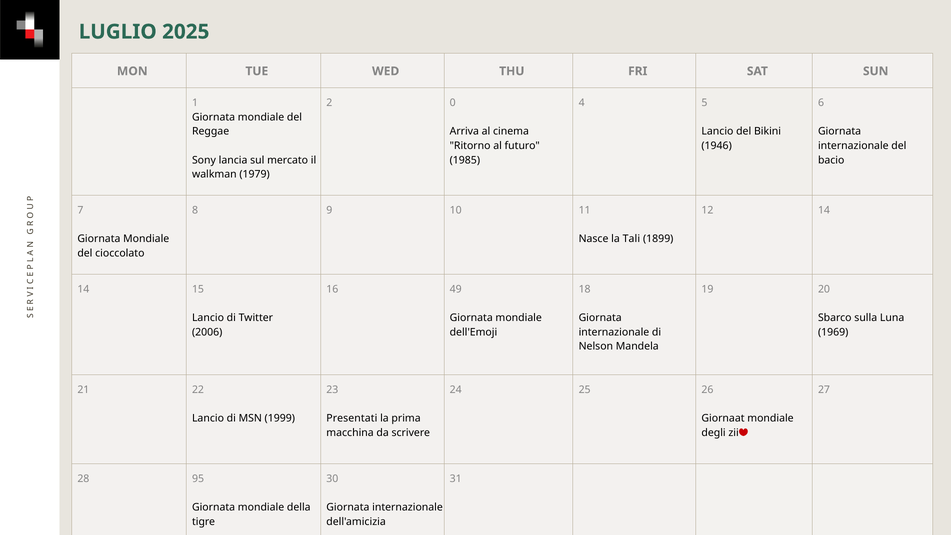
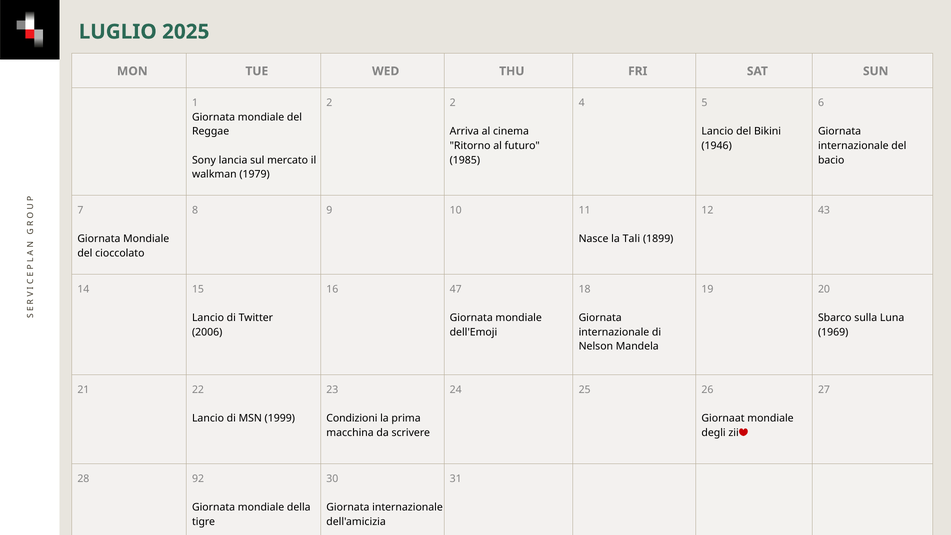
2 0: 0 -> 2
12 14: 14 -> 43
49: 49 -> 47
Presentati: Presentati -> Condizioni
95: 95 -> 92
